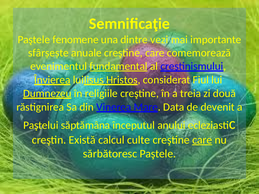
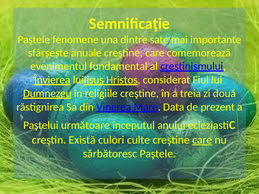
vezi: vezi -> sate
fundamental underline: present -> none
devenit: devenit -> prezent
săptămâna: săptămâna -> următoare
calcul: calcul -> culori
